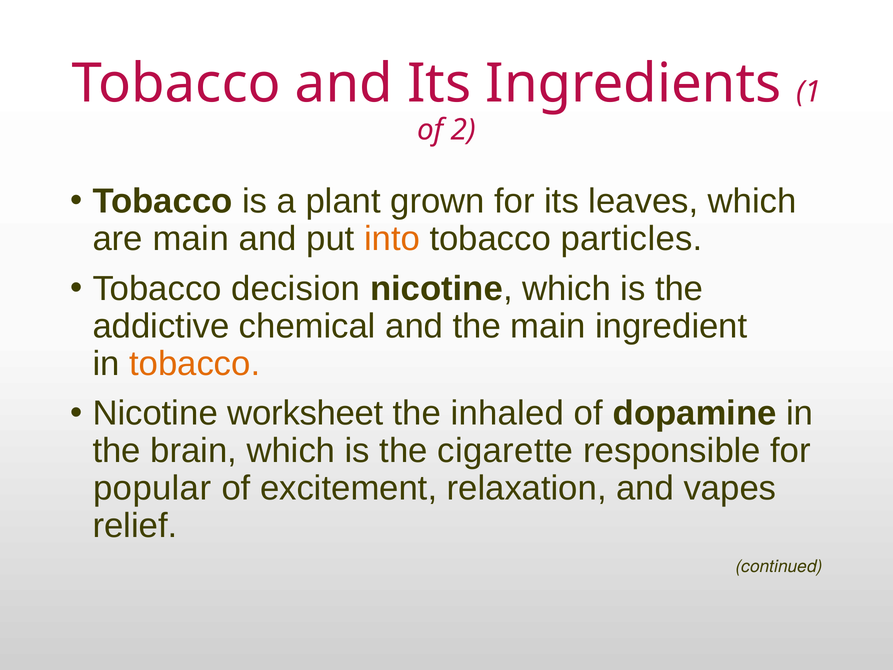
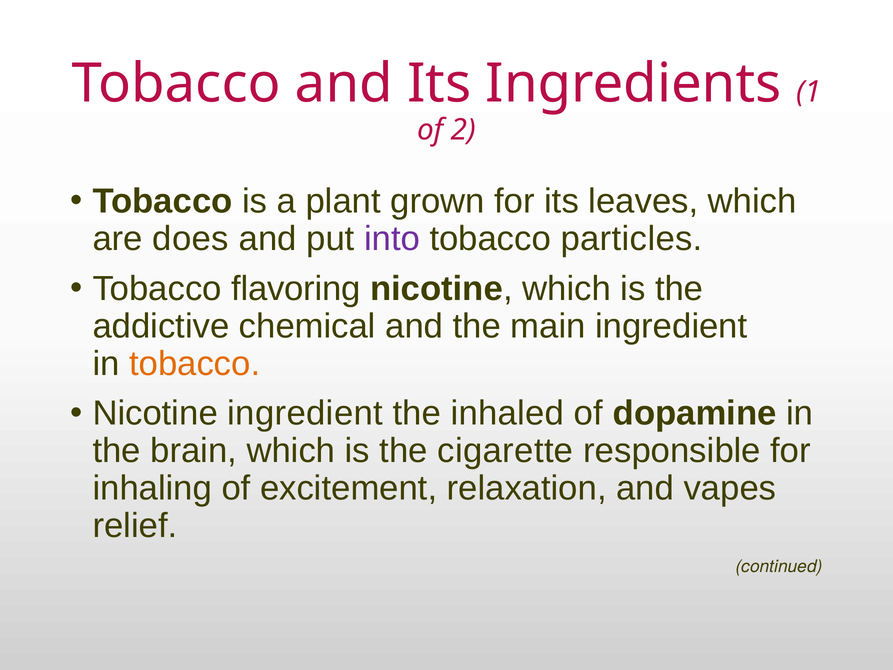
are main: main -> does
into colour: orange -> purple
decision: decision -> flavoring
Nicotine worksheet: worksheet -> ingredient
popular: popular -> inhaling
